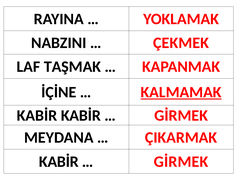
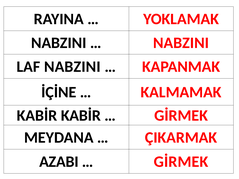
ÇEKMEK at (181, 43): ÇEKMEK -> NABZINI
LAF TAŞMAK: TAŞMAK -> NABZINI
KALMAMAK underline: present -> none
KABİR at (59, 162): KABİR -> AZABI
